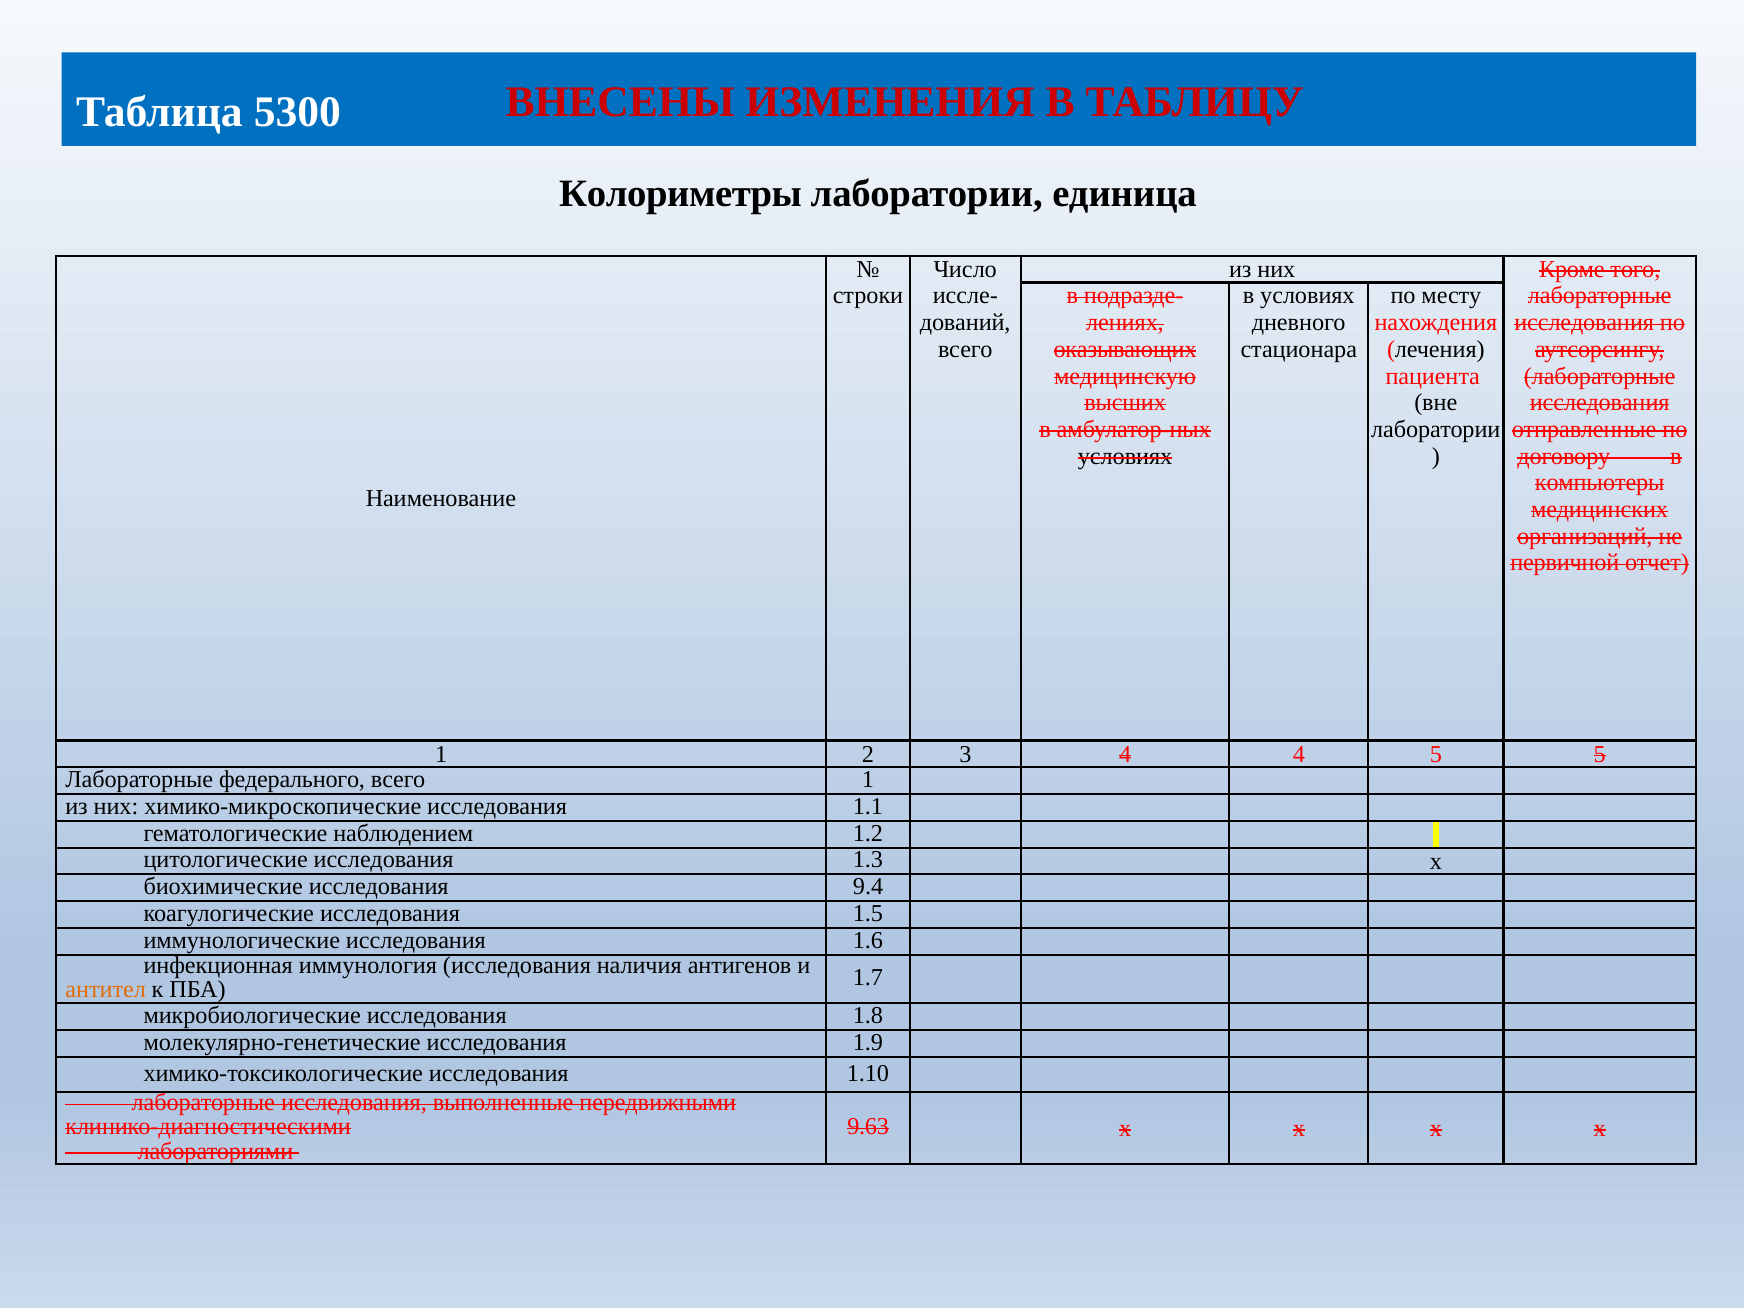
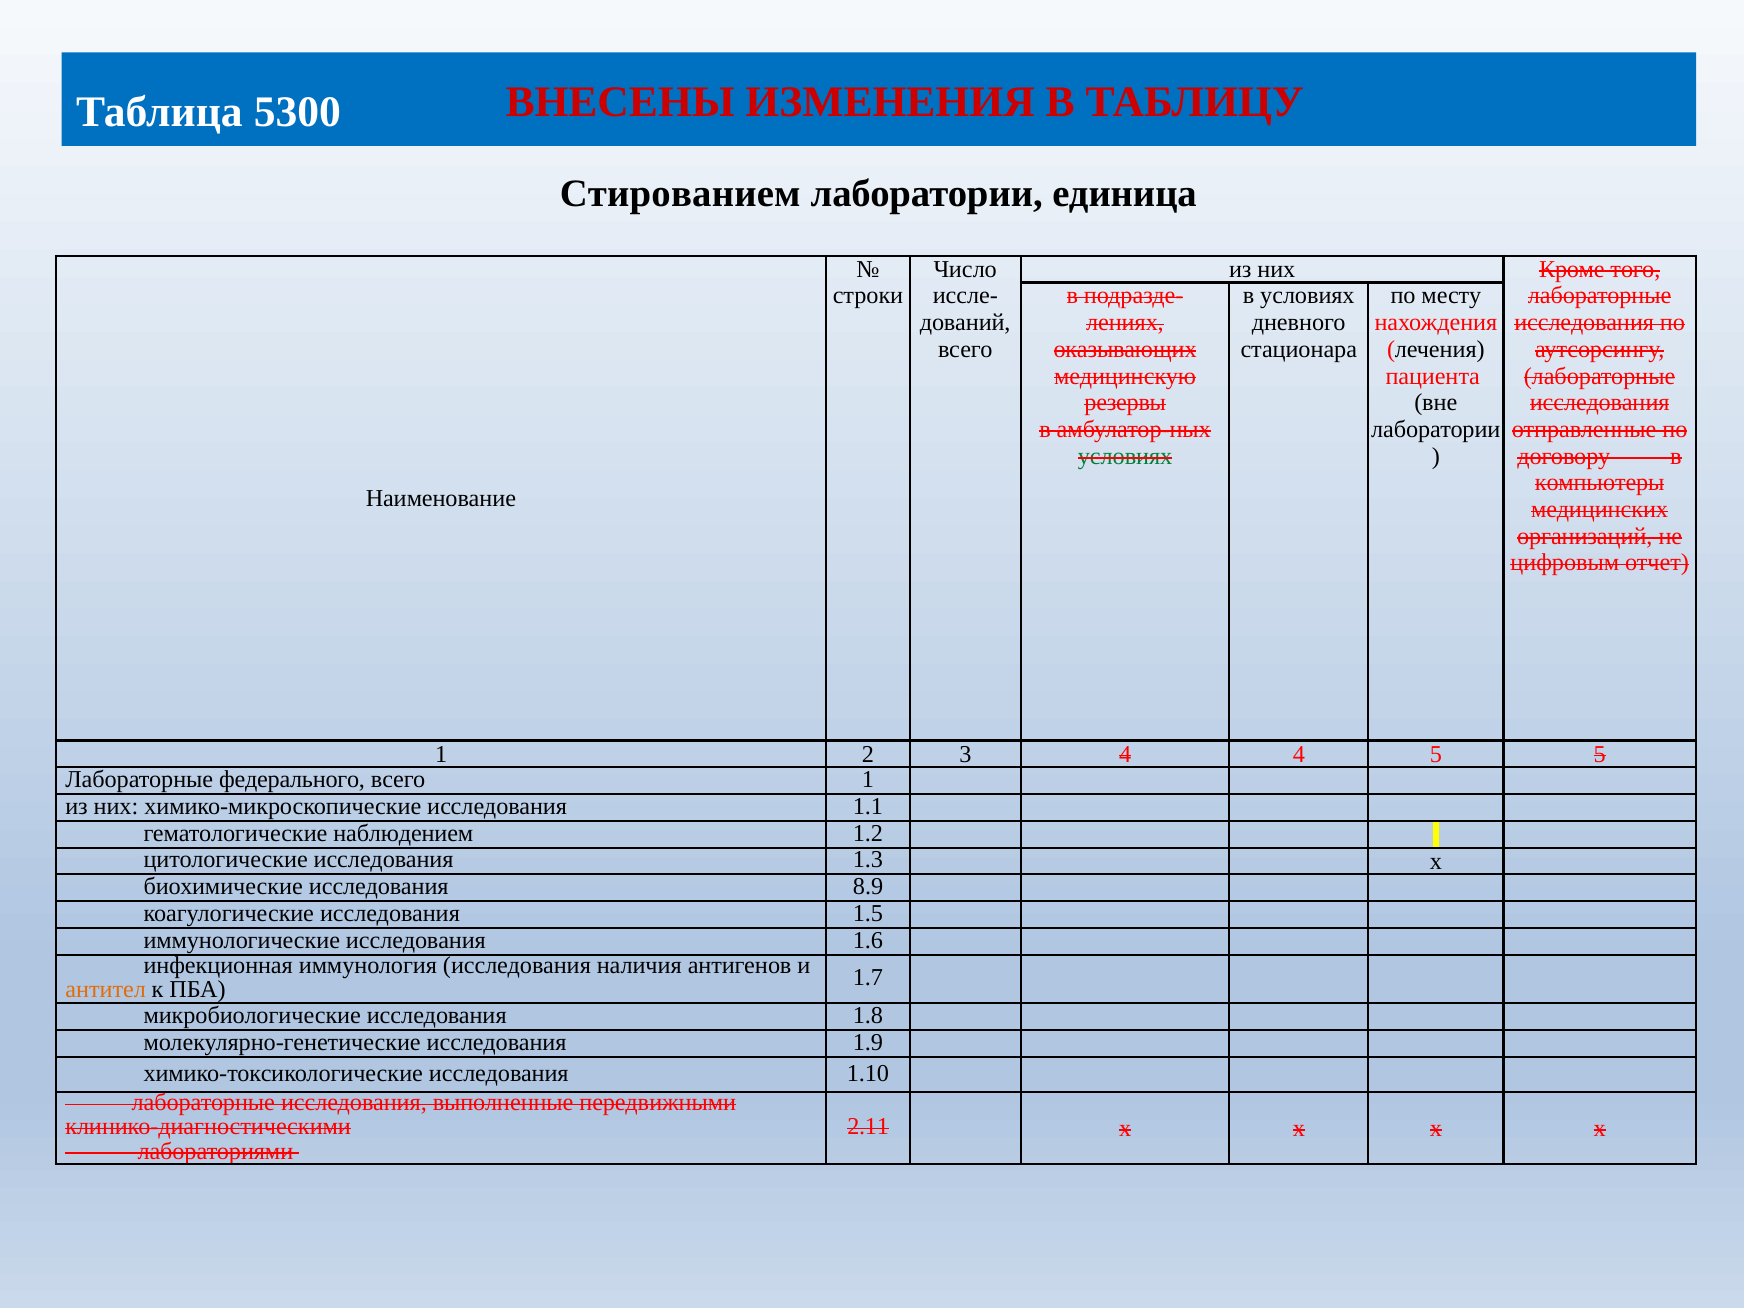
Колориметры: Колориметры -> Стированием
высших: высших -> резервы
условиях at (1125, 456) colour: black -> green
первичной: первичной -> цифровым
9.4: 9.4 -> 8.9
9.63: 9.63 -> 2.11
